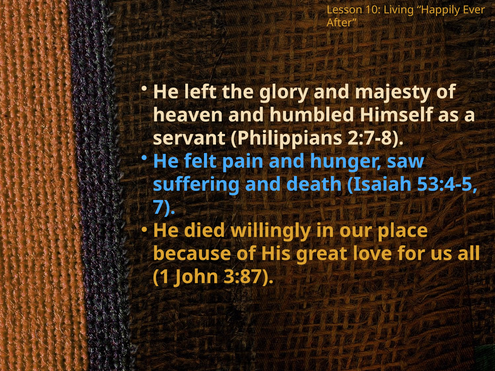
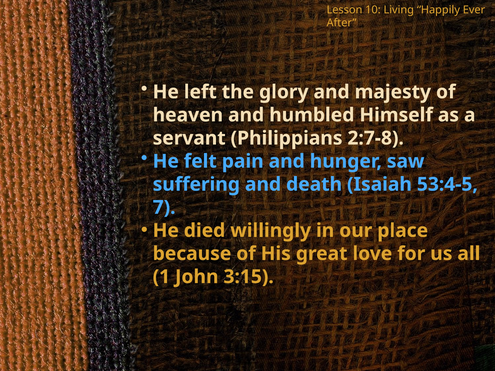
3:87: 3:87 -> 3:15
